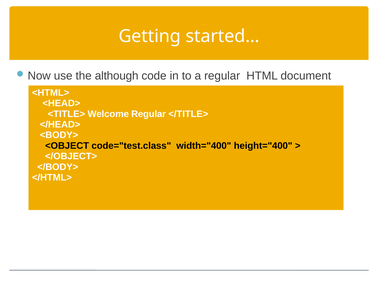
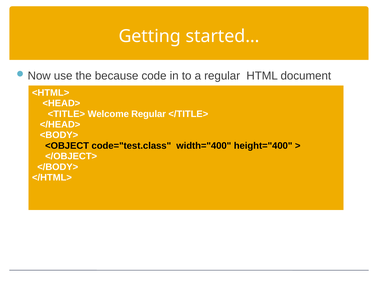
although: although -> because
